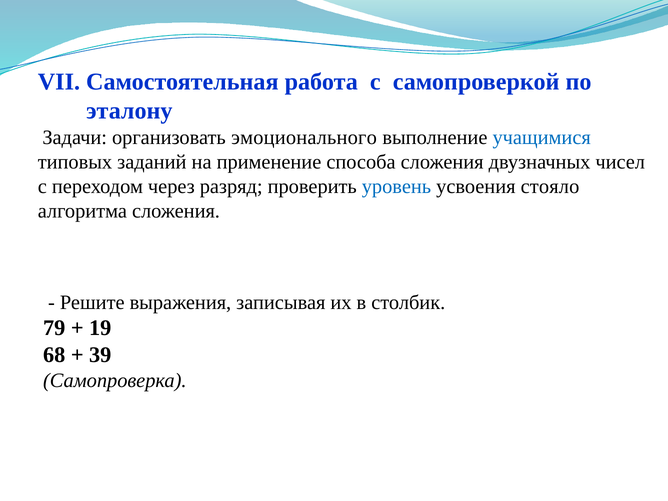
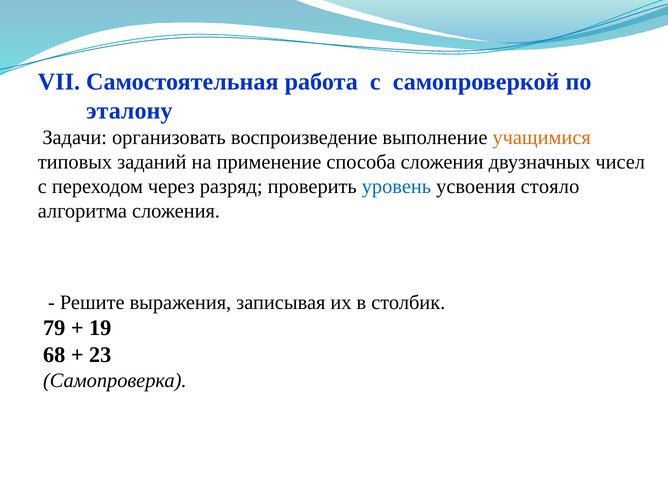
эмоционального: эмоционального -> воспроизведение
учащимися colour: blue -> orange
39: 39 -> 23
